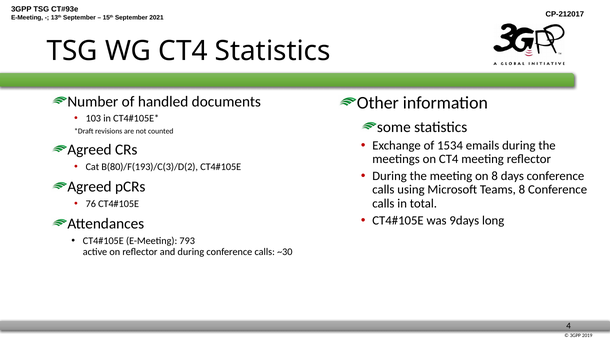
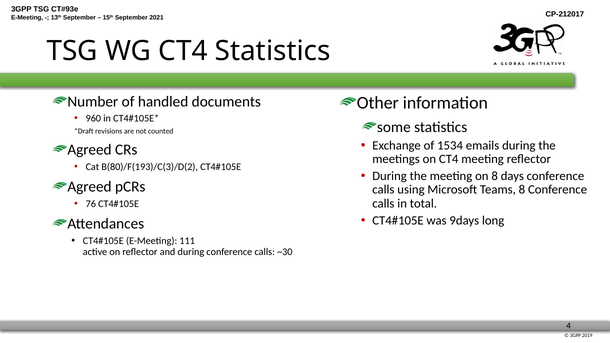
103: 103 -> 960
793: 793 -> 111
